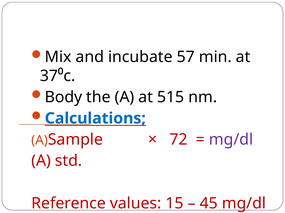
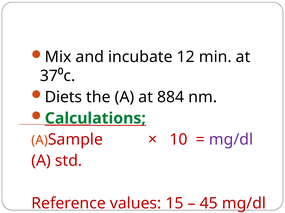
57: 57 -> 12
Body: Body -> Diets
515: 515 -> 884
Calculations colour: blue -> green
72: 72 -> 10
